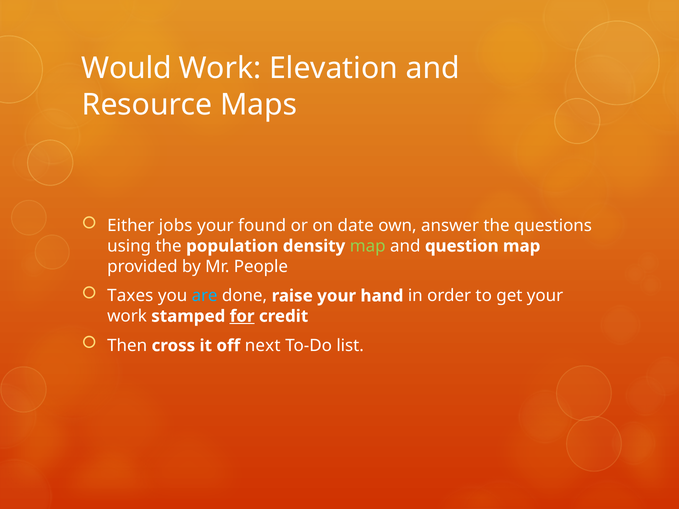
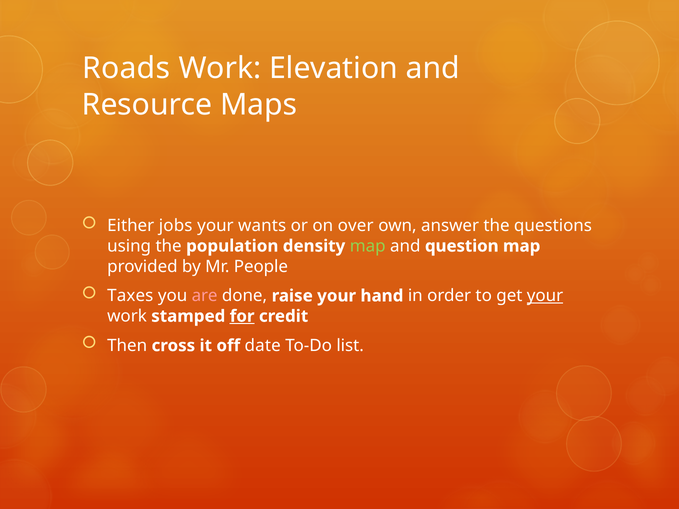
Would: Would -> Roads
found: found -> wants
date: date -> over
are colour: light blue -> pink
your at (545, 296) underline: none -> present
next: next -> date
